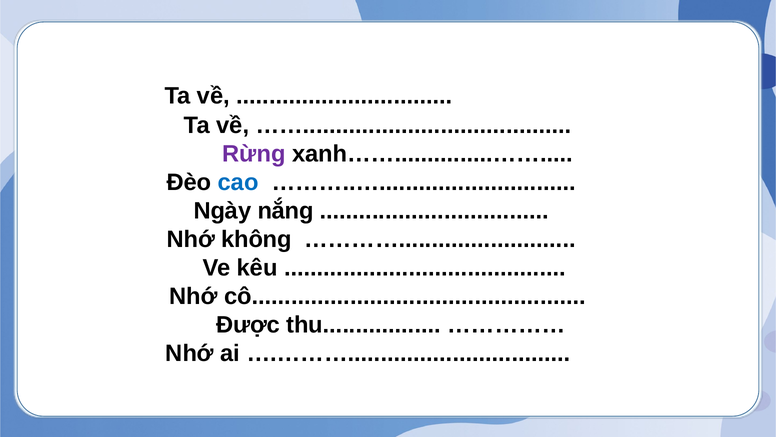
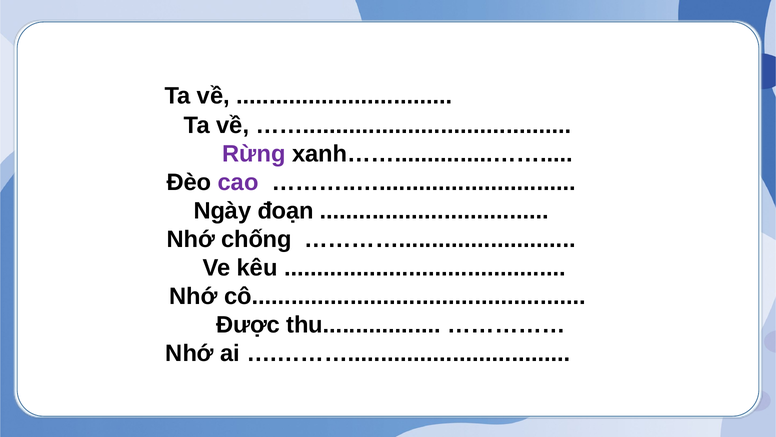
cao colour: blue -> purple
nắng: nắng -> đoạn
không: không -> chống
